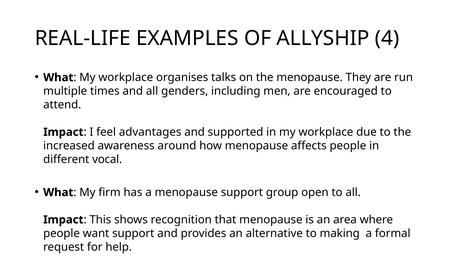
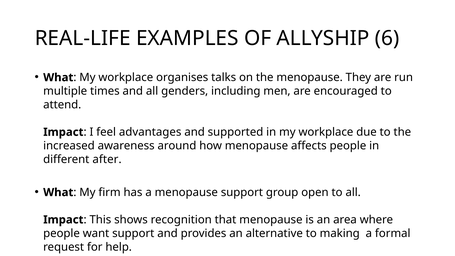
4: 4 -> 6
vocal: vocal -> after
